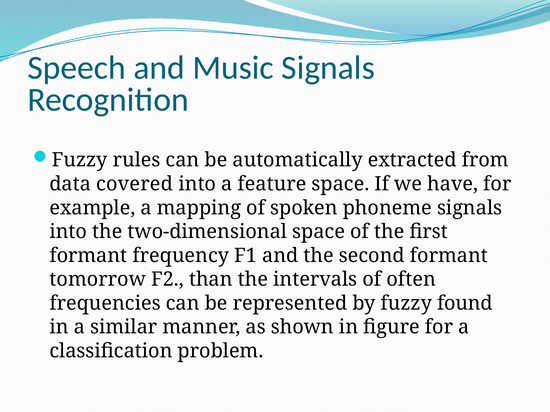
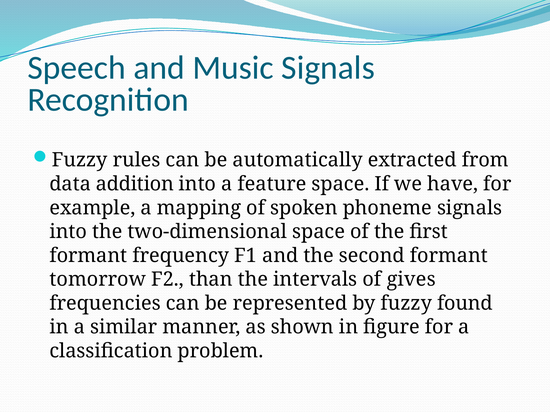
covered: covered -> addition
often: often -> gives
